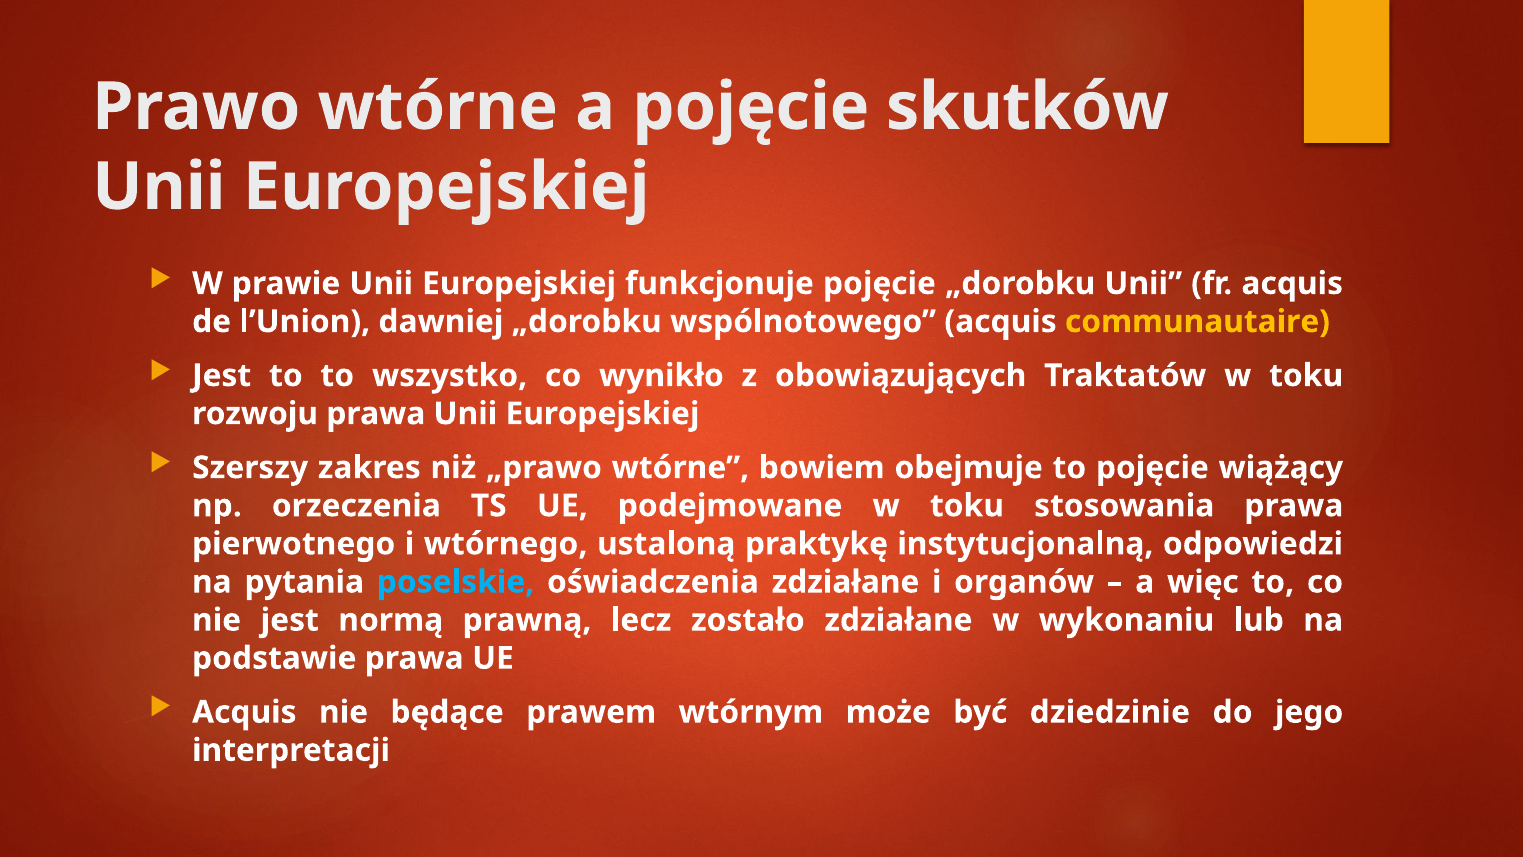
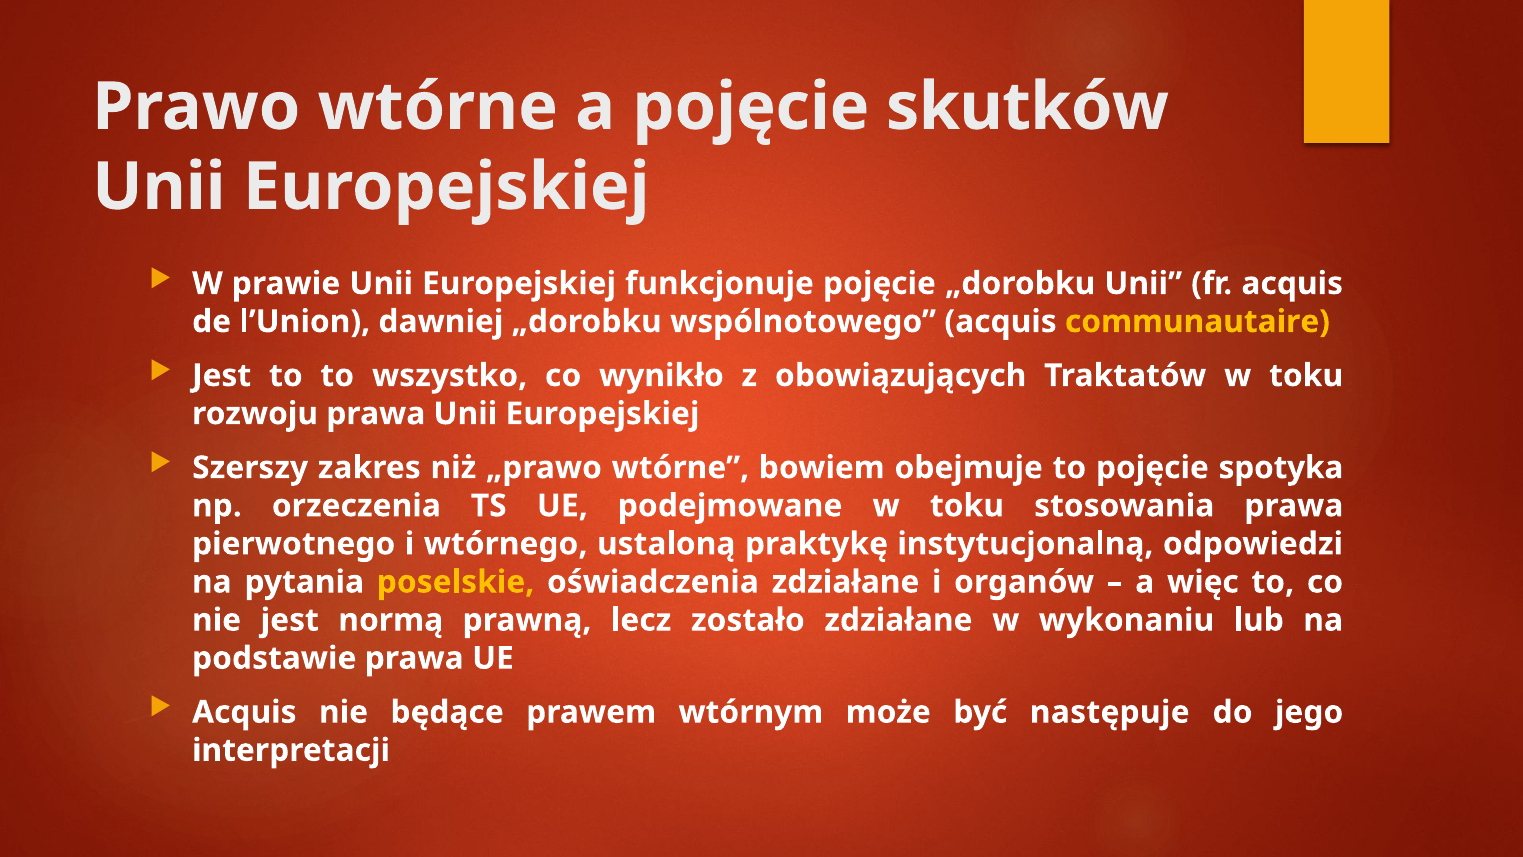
wiążący: wiążący -> spotyka
poselskie colour: light blue -> yellow
dziedzinie: dziedzinie -> następuje
